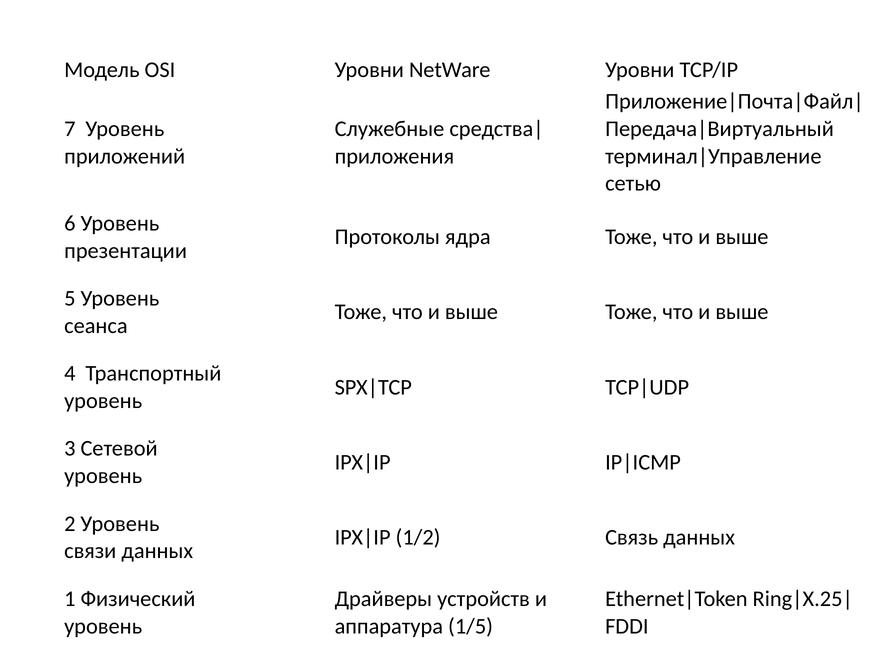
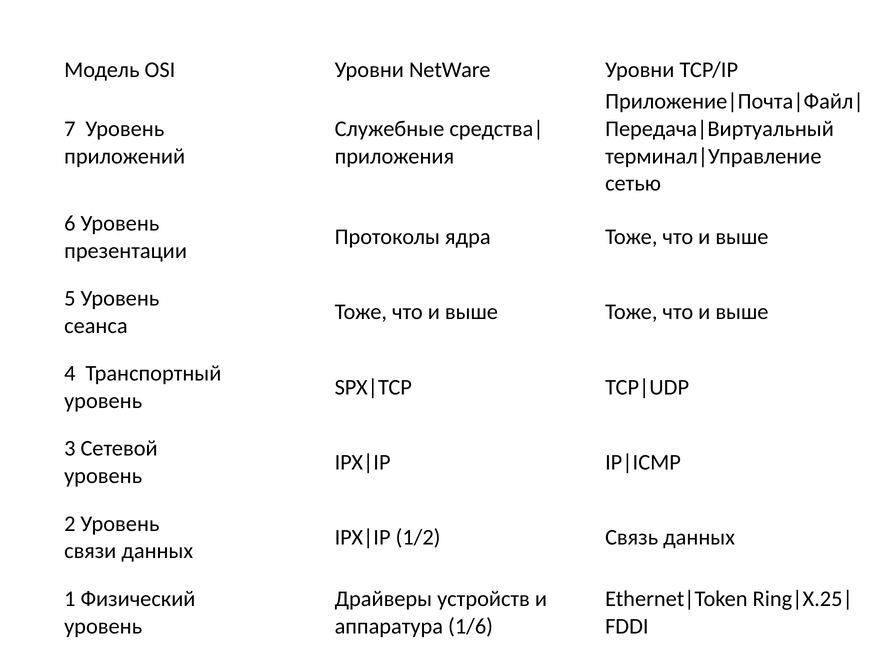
1/5: 1/5 -> 1/6
